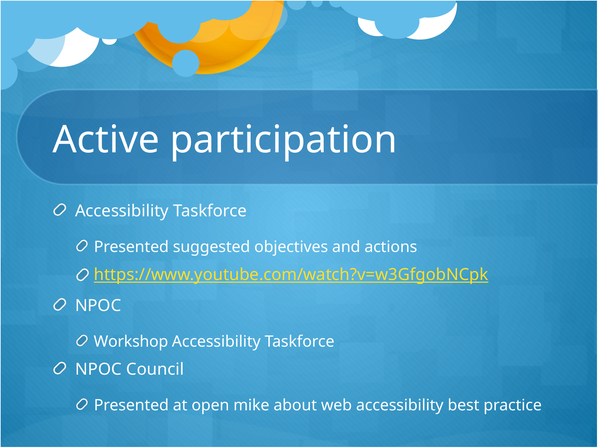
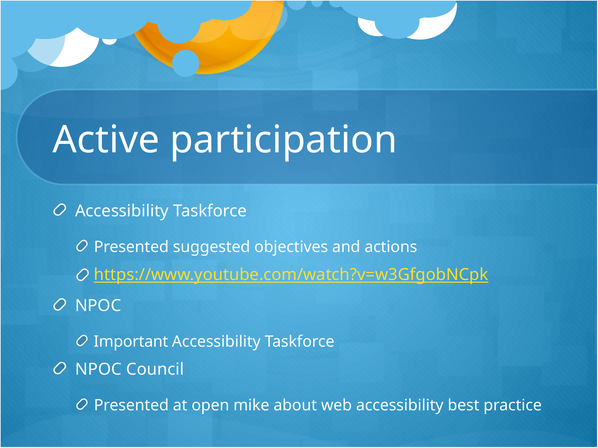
Workshop: Workshop -> Important
